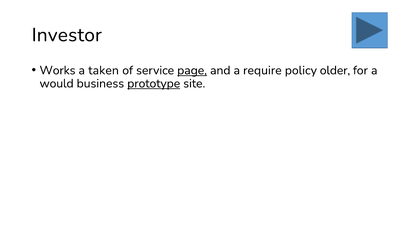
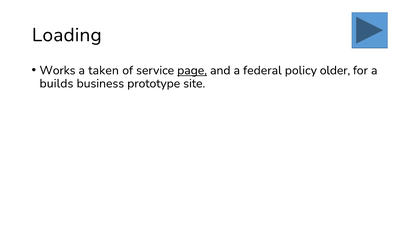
Investor: Investor -> Loading
require: require -> federal
would: would -> builds
prototype underline: present -> none
